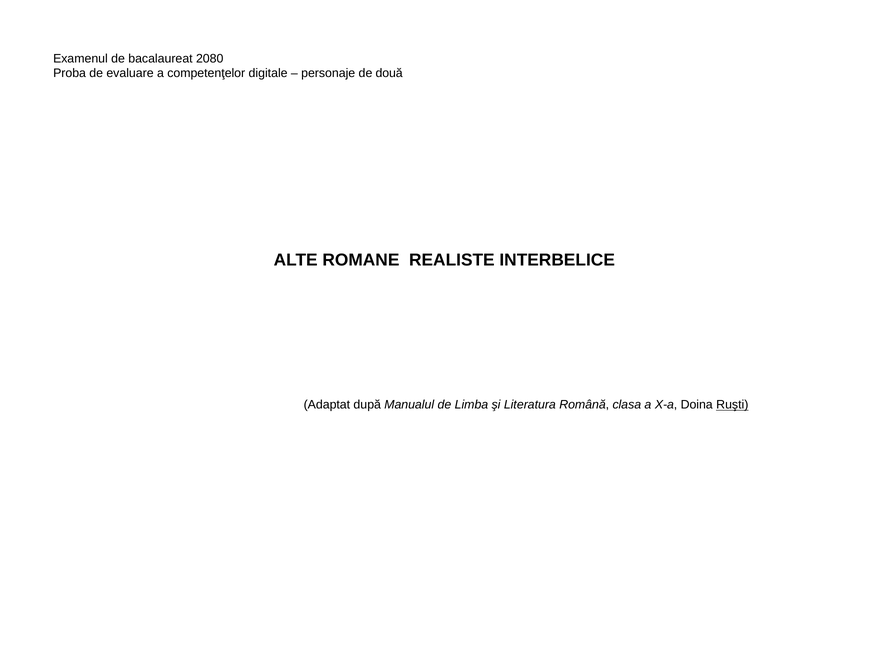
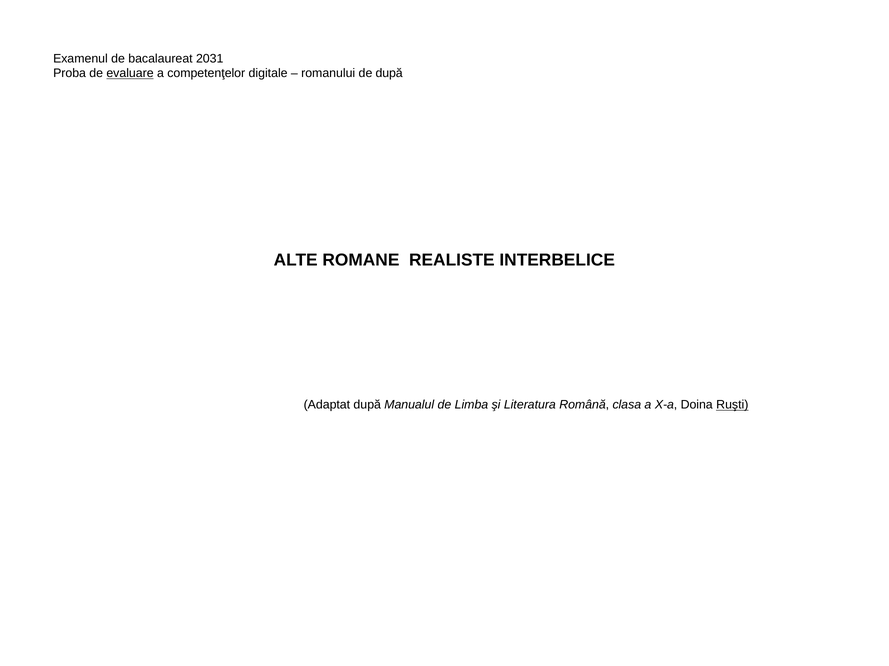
2080: 2080 -> 2031
evaluare underline: none -> present
personaje: personaje -> romanului
de două: două -> după
